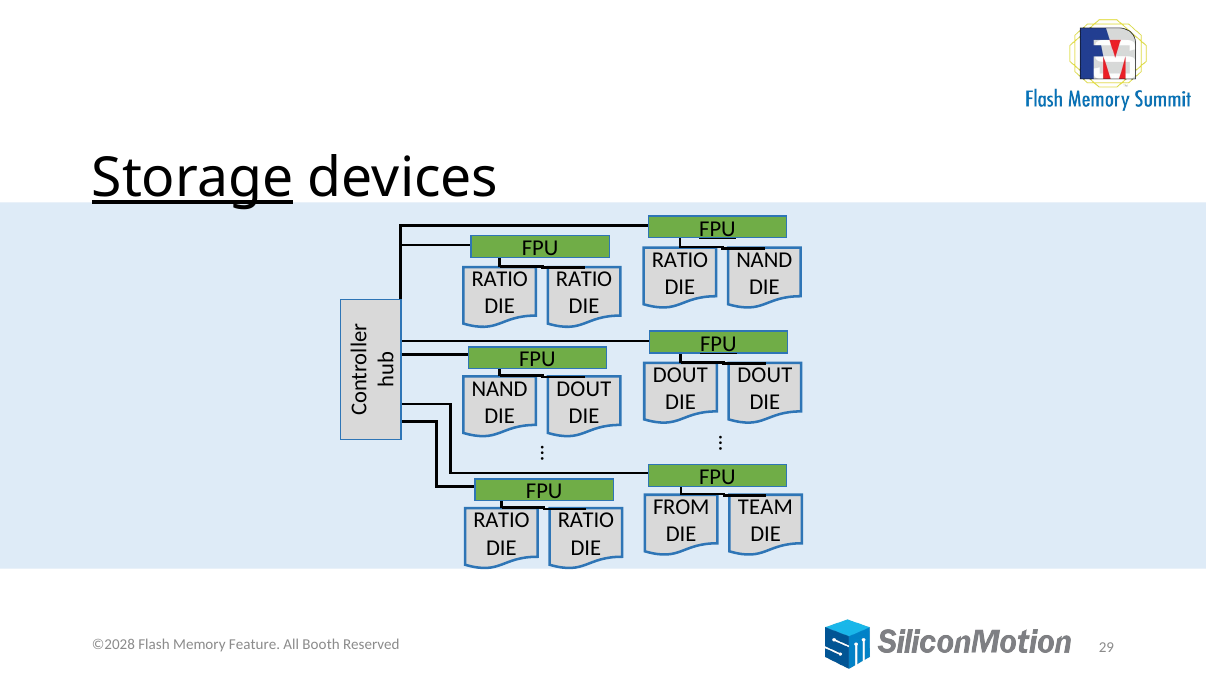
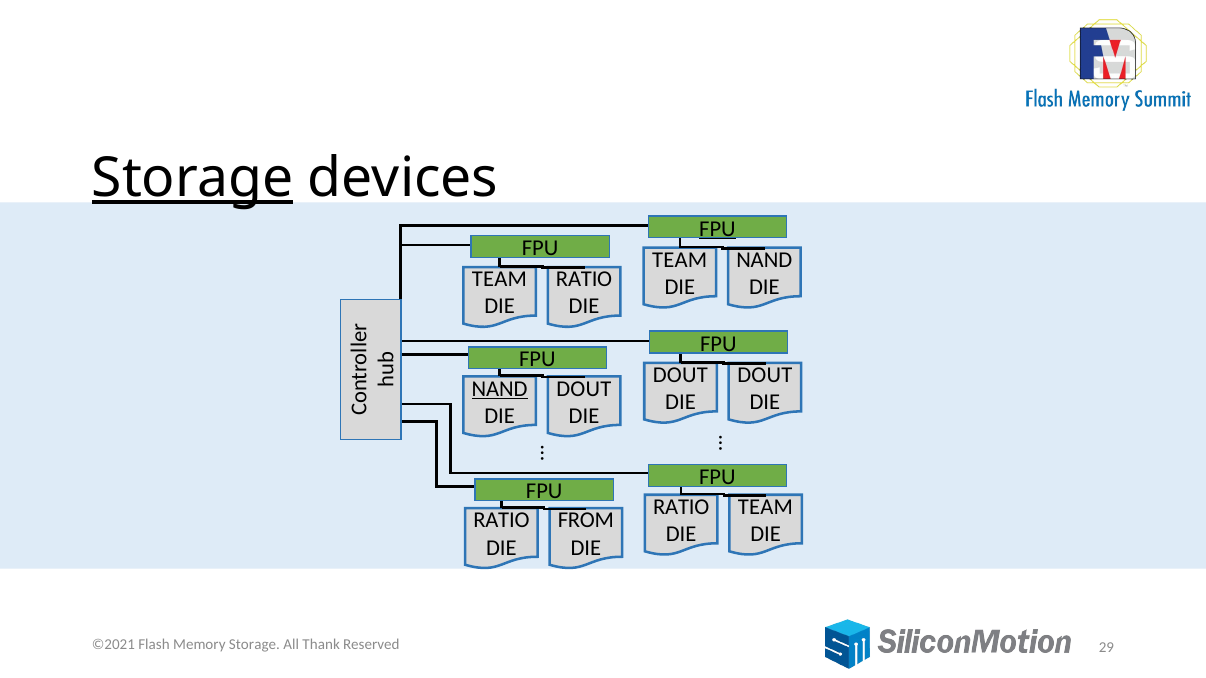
RATIO at (680, 260): RATIO -> TEAM
RATIO at (500, 279): RATIO -> TEAM
FPU at (718, 344) underline: present -> none
NAND at (500, 389) underline: none -> present
FROM at (681, 507): FROM -> RATIO
RATIO at (586, 521): RATIO -> FROM
©2028: ©2028 -> ©2021
Memory Feature: Feature -> Storage
Booth: Booth -> Thank
